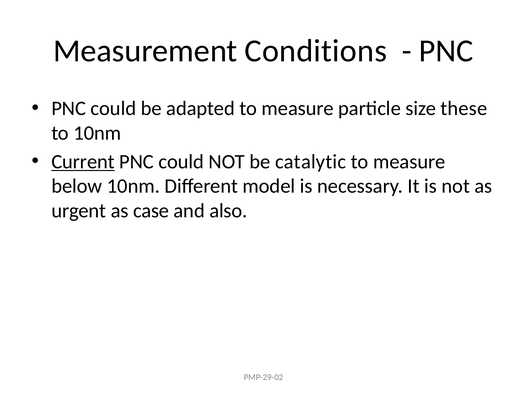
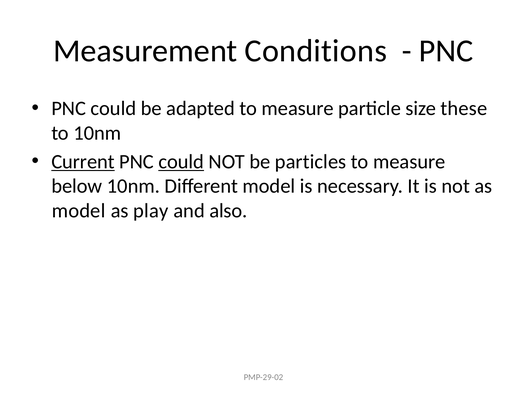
could at (181, 162) underline: none -> present
catalytic: catalytic -> particles
urgent at (79, 211): urgent -> model
case: case -> play
